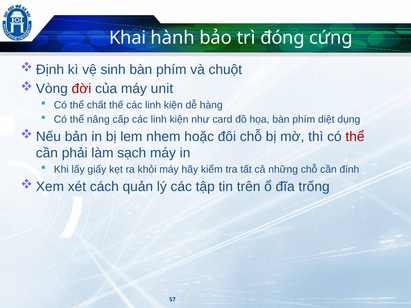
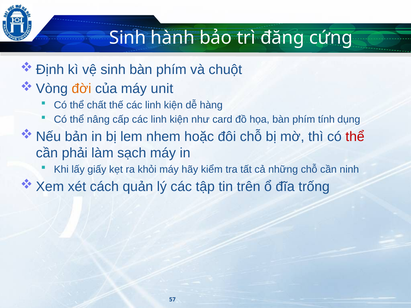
Khai at (128, 38): Khai -> Sinh
đóng: đóng -> đăng
đời colour: red -> orange
diệt: diệt -> tính
đính: đính -> ninh
